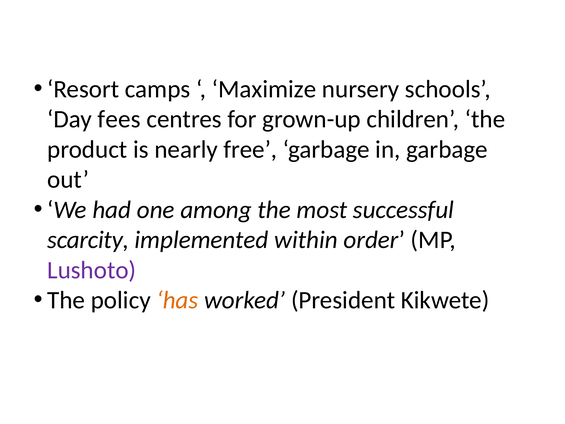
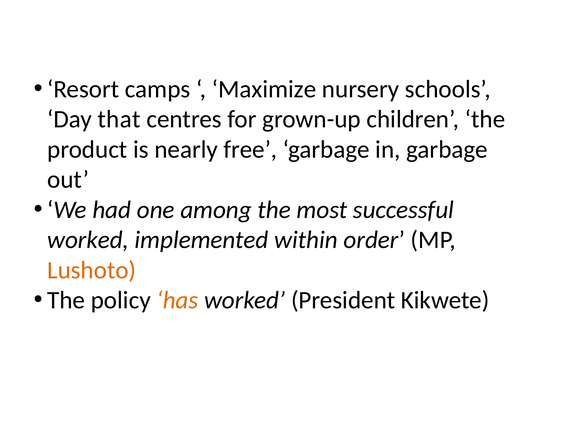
fees: fees -> that
scarcity at (88, 240): scarcity -> worked
Lushoto colour: purple -> orange
